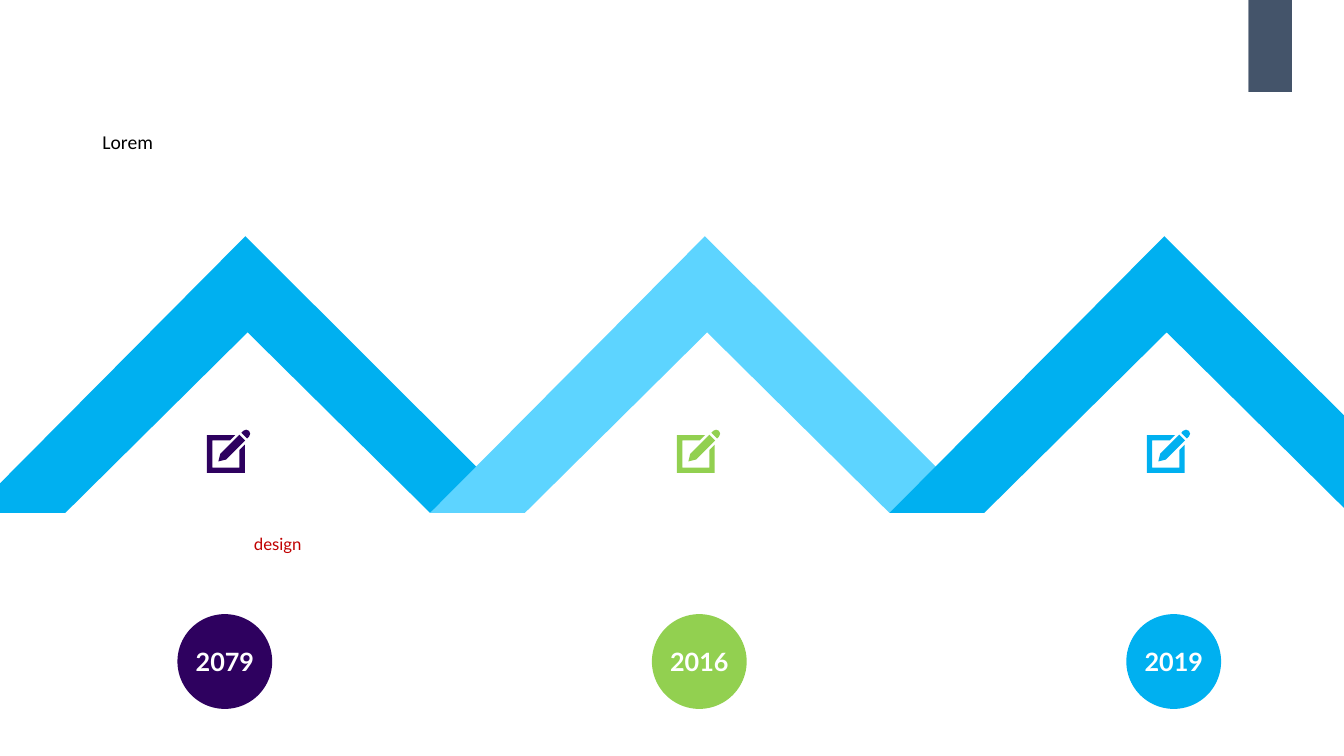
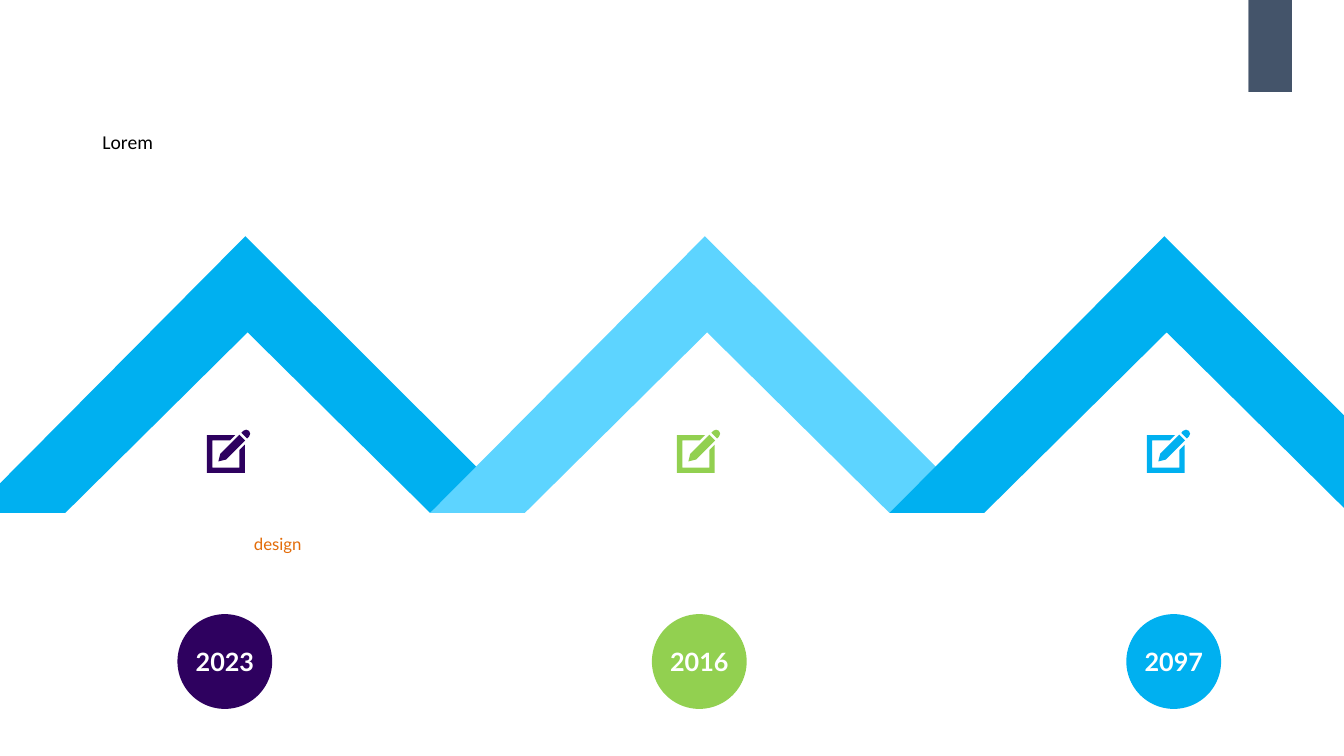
design at (278, 545) colour: red -> orange
2079: 2079 -> 2023
2019: 2019 -> 2097
